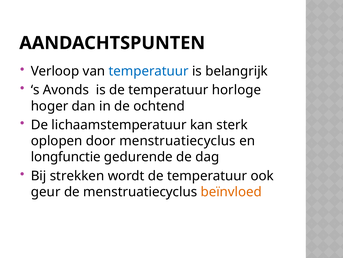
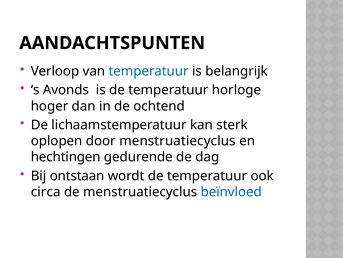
longfunctie: longfunctie -> hechtingen
strekken: strekken -> ontstaan
geur: geur -> circa
beïnvloed colour: orange -> blue
